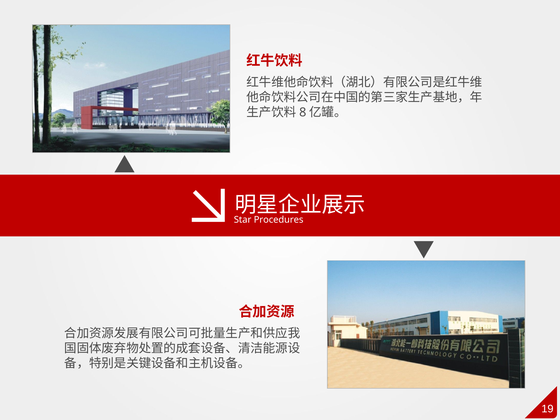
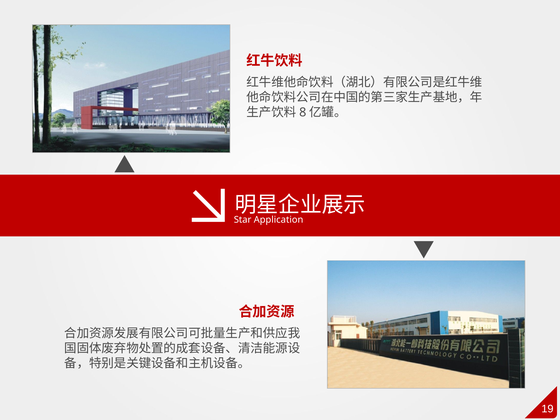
Procedures: Procedures -> Application
